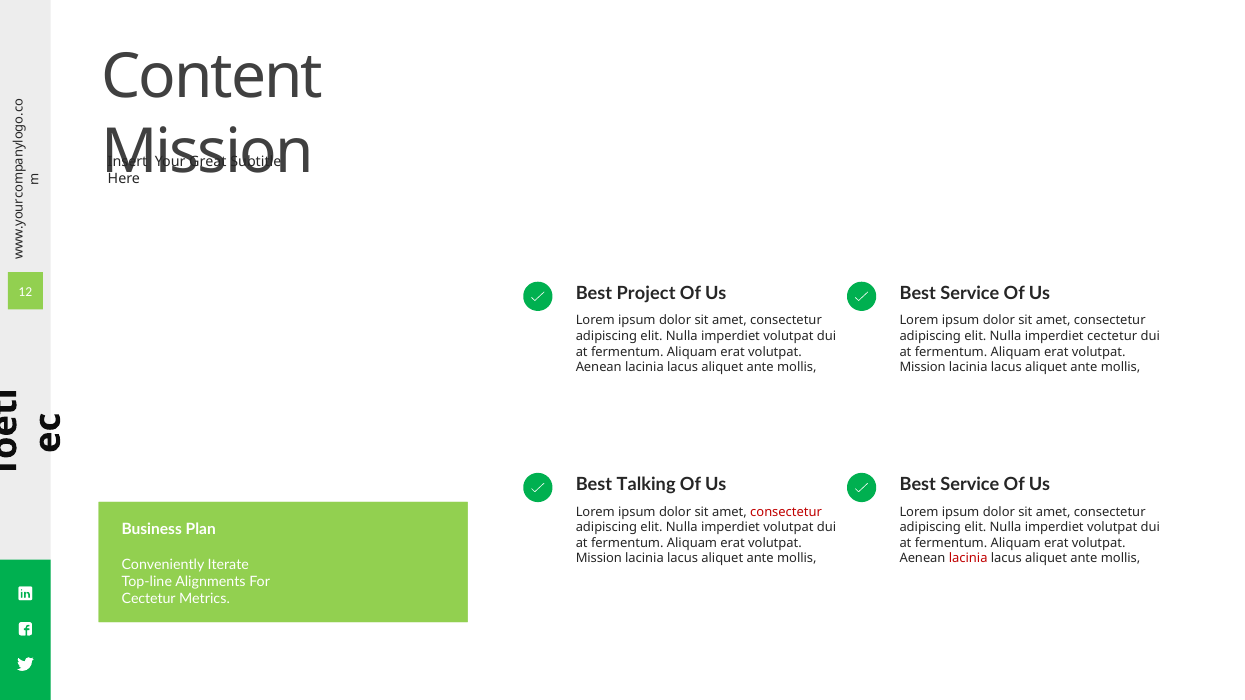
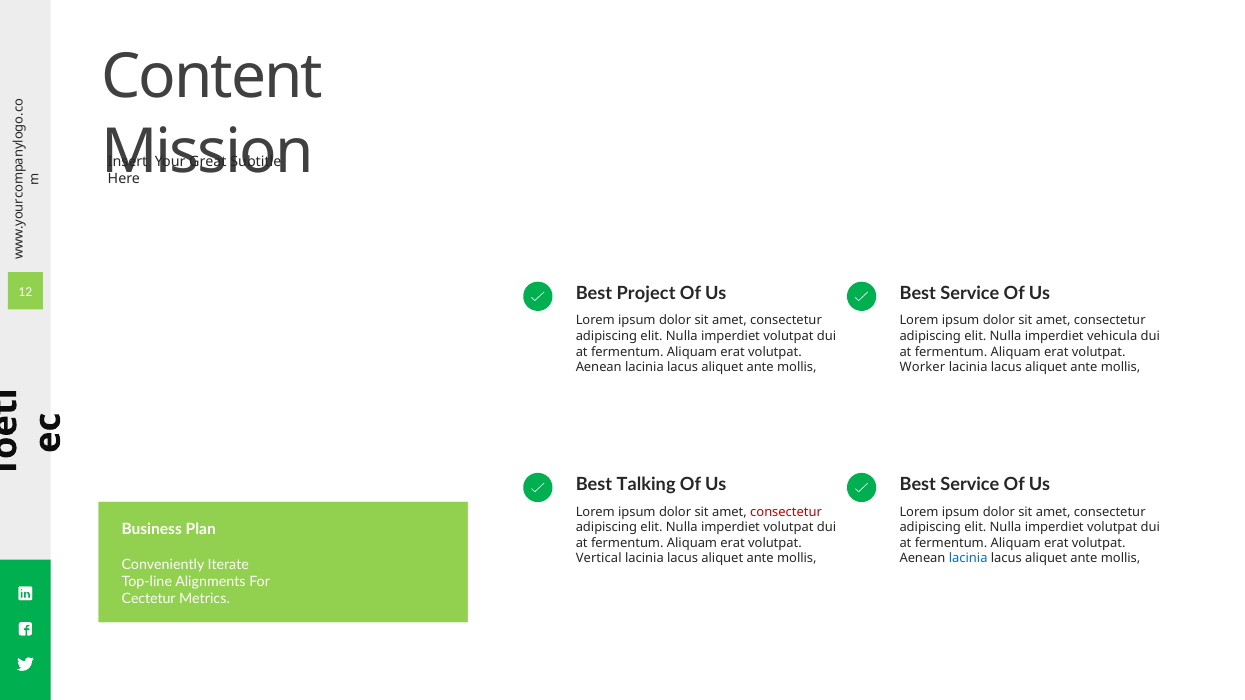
imperdiet cectetur: cectetur -> vehicula
Mission at (923, 368): Mission -> Worker
Mission at (599, 559): Mission -> Vertical
lacinia at (968, 559) colour: red -> blue
